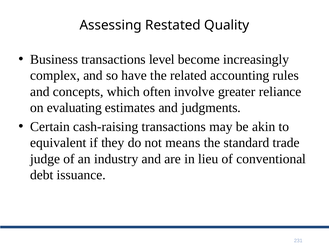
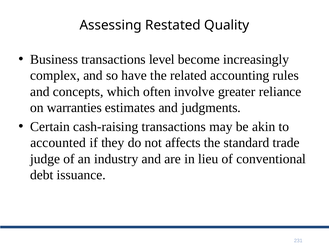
evaluating: evaluating -> warranties
equivalent: equivalent -> accounted
means: means -> affects
